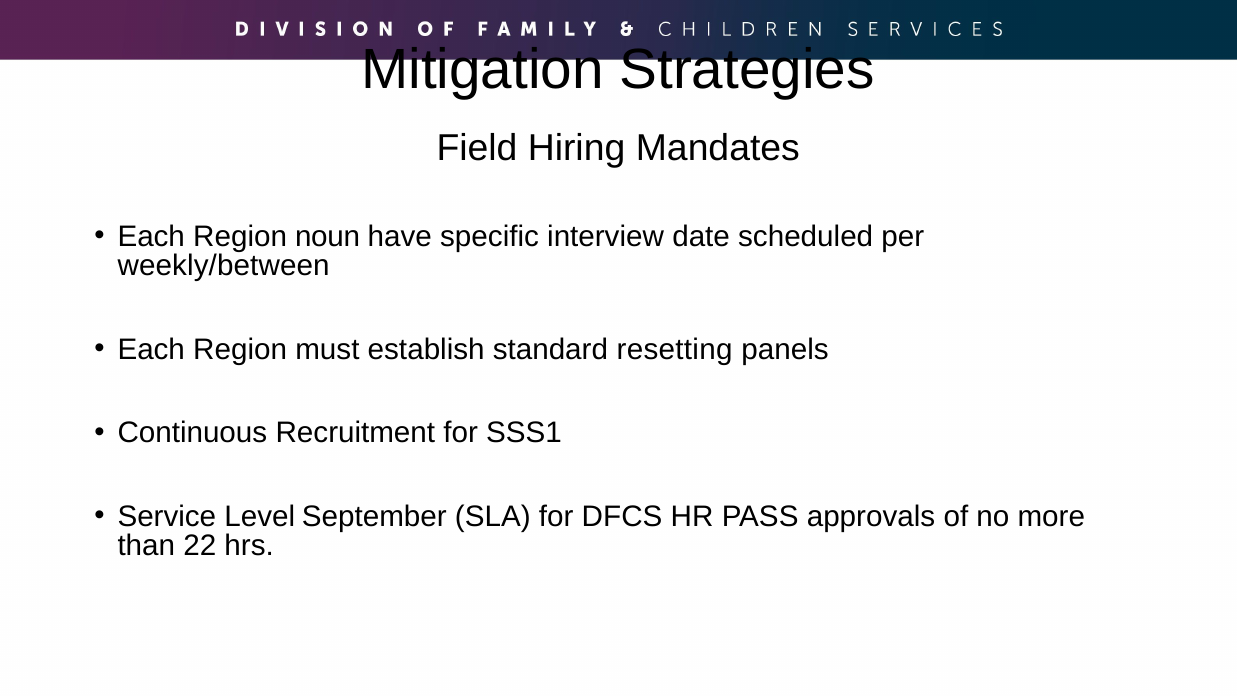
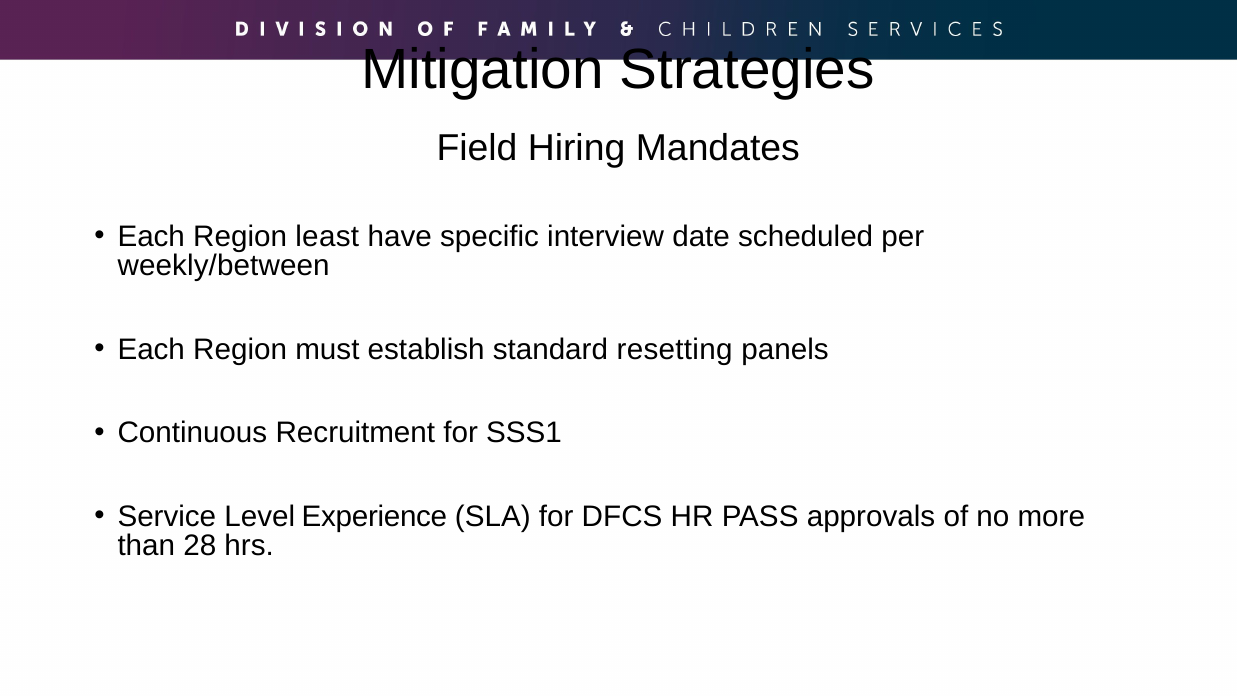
noun: noun -> least
September: September -> Experience
22: 22 -> 28
